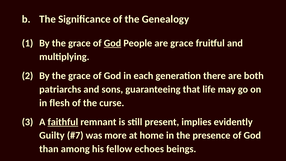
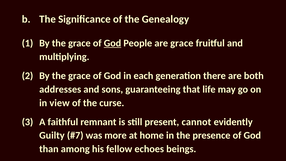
patriarchs: patriarchs -> addresses
flesh: flesh -> view
faithful underline: present -> none
implies: implies -> cannot
